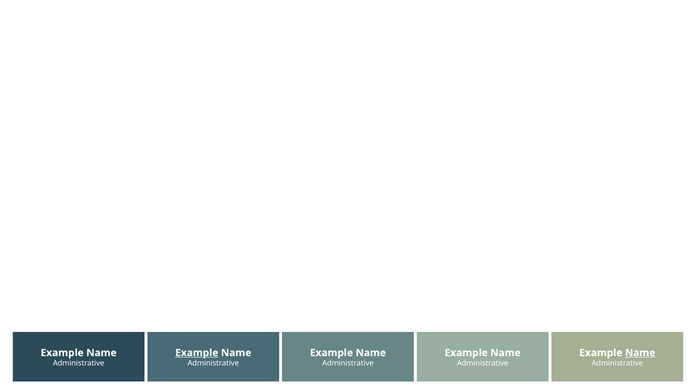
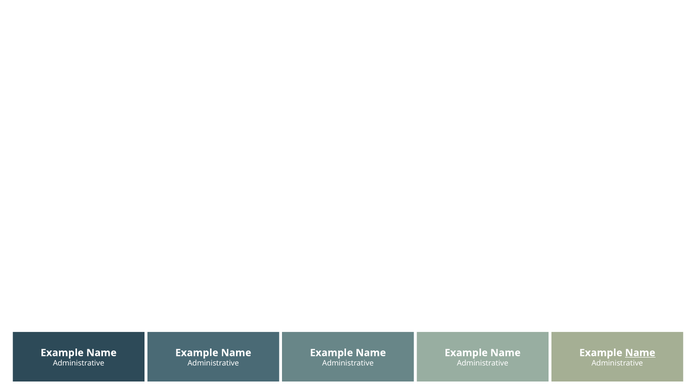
Example at (197, 352) underline: present -> none
